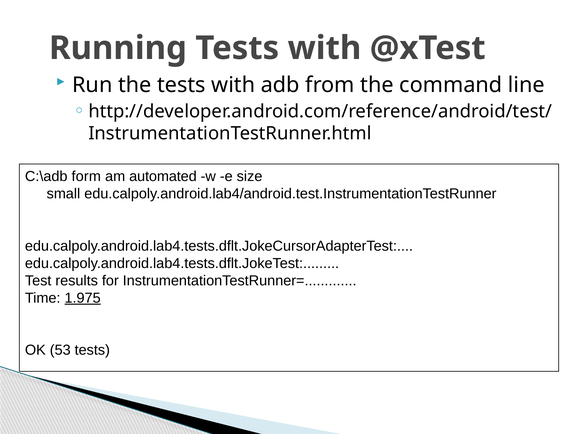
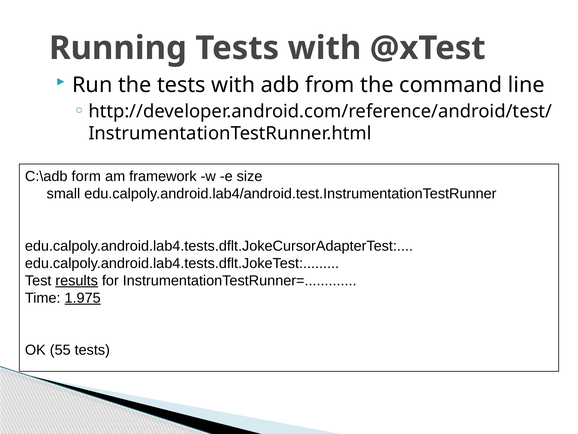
automated: automated -> framework
results underline: none -> present
53: 53 -> 55
